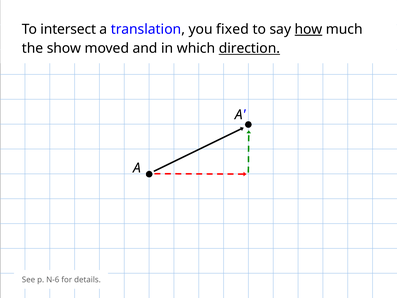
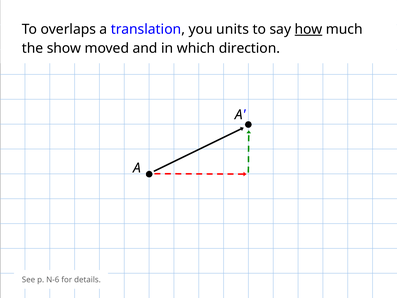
intersect: intersect -> overlaps
fixed: fixed -> units
direction underline: present -> none
